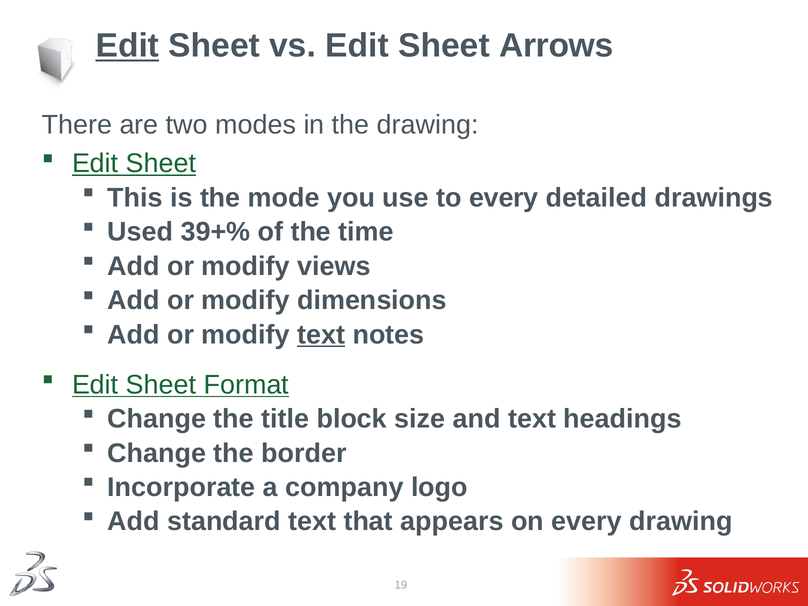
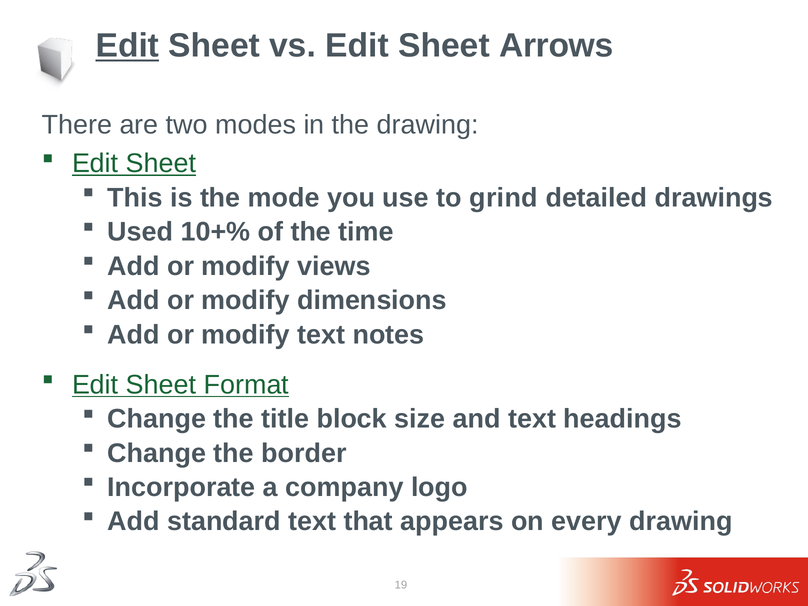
to every: every -> grind
39+%: 39+% -> 10+%
text at (321, 335) underline: present -> none
